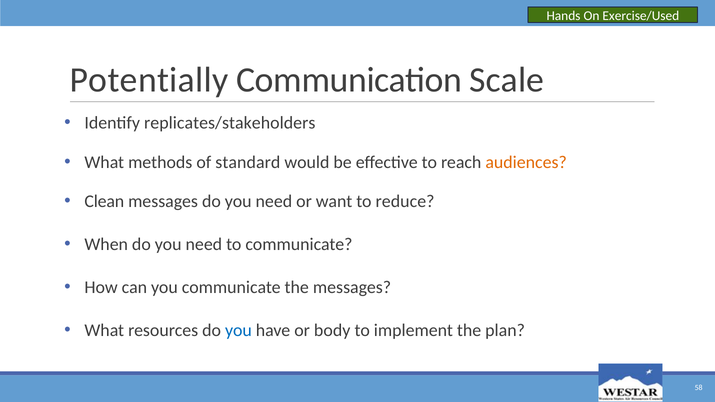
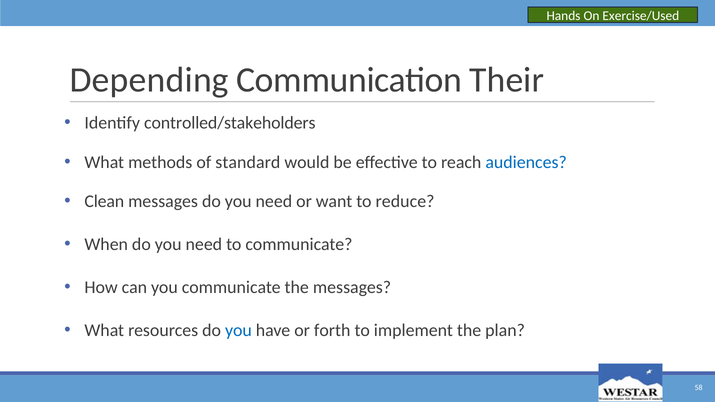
Potentially: Potentially -> Depending
Scale: Scale -> Their
replicates/stakeholders: replicates/stakeholders -> controlled/stakeholders
audiences colour: orange -> blue
body: body -> forth
